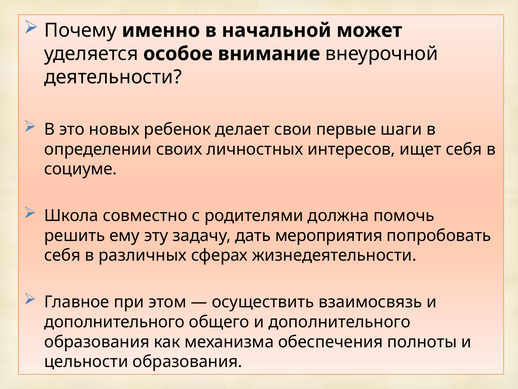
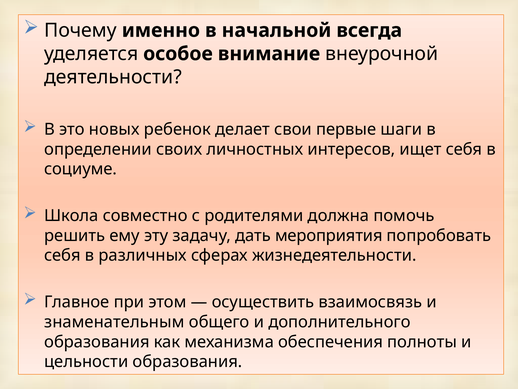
может: может -> всегда
дополнительного at (114, 322): дополнительного -> знаменательным
